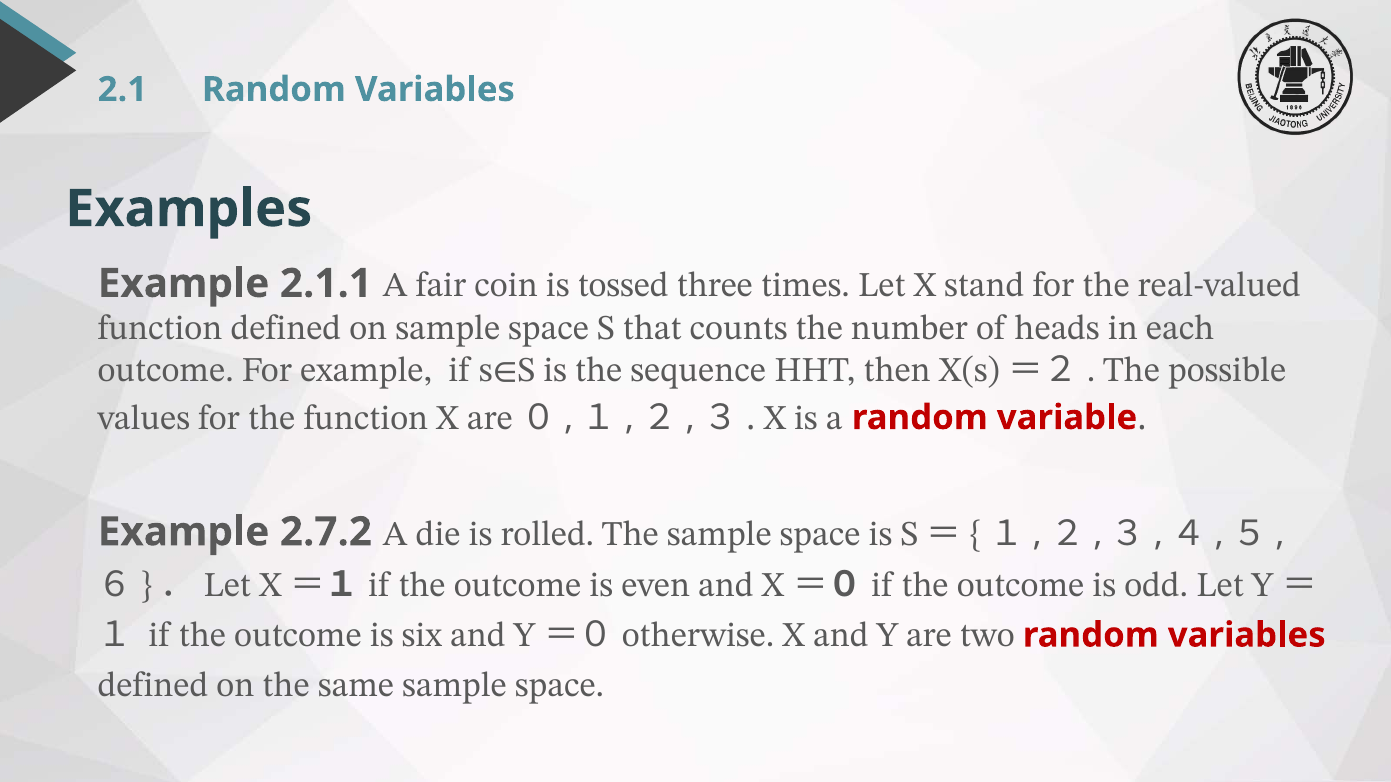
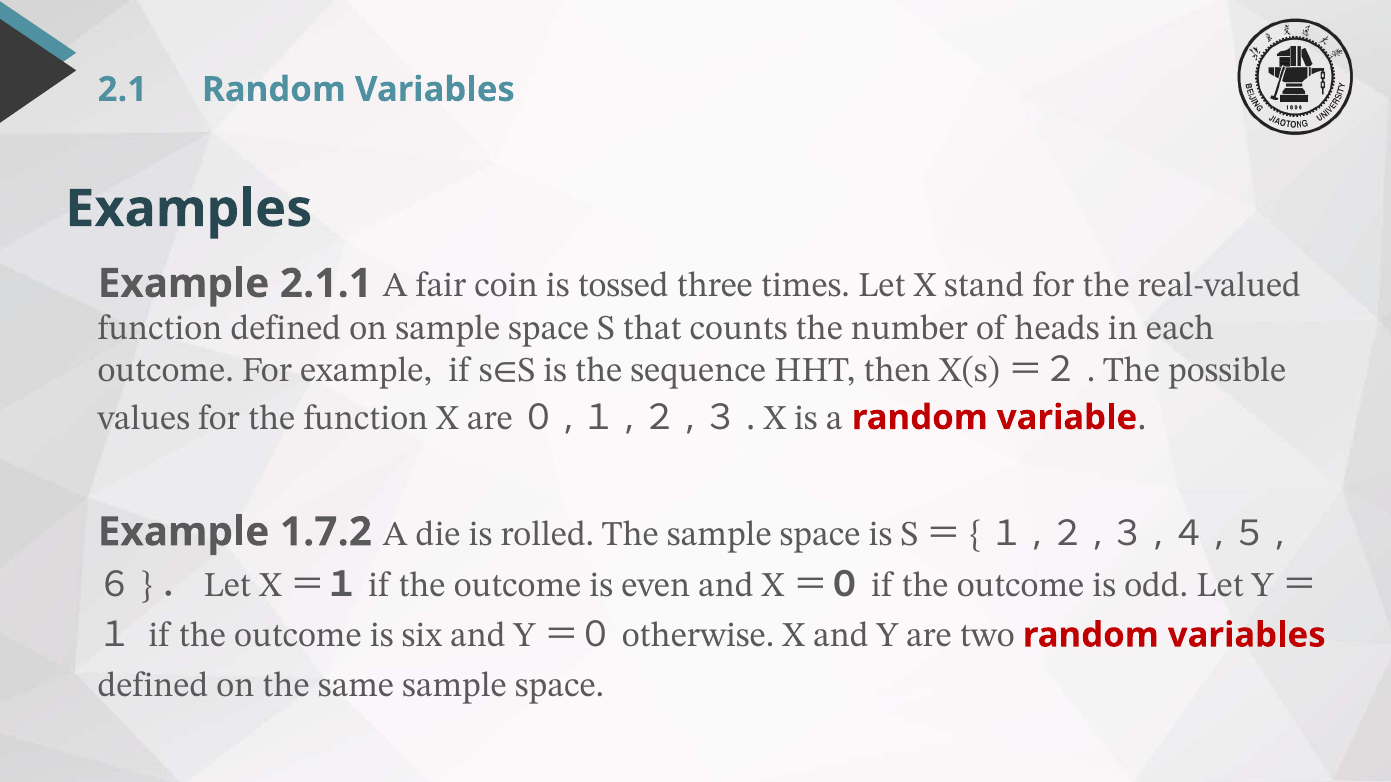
2.7.2: 2.7.2 -> 1.7.2
